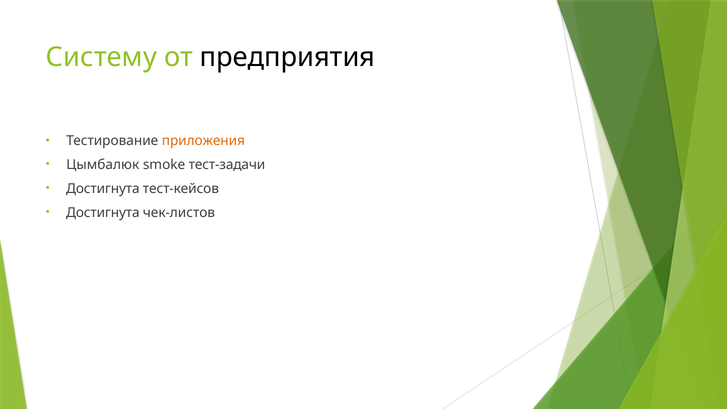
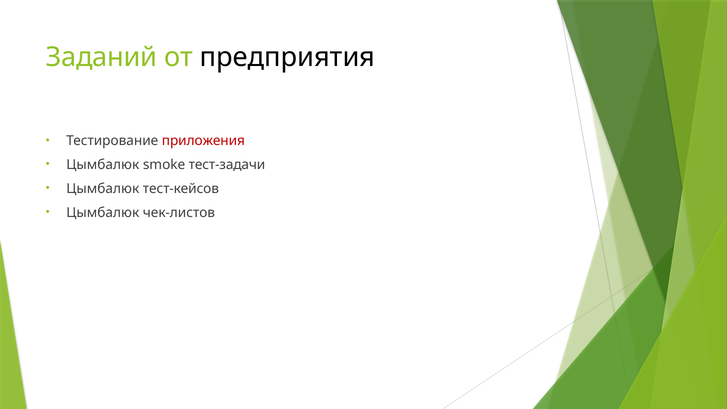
Систему: Систему -> Заданий
приложения colour: orange -> red
Достигнута at (103, 189): Достигнута -> Цымбалюк
Достигнута at (103, 213): Достигнута -> Цымбалюк
